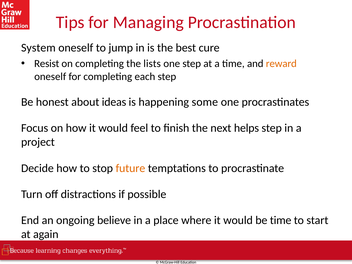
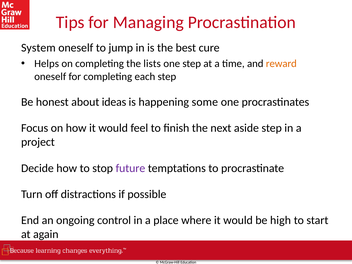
Resist: Resist -> Helps
helps: helps -> aside
future colour: orange -> purple
believe: believe -> control
be time: time -> high
